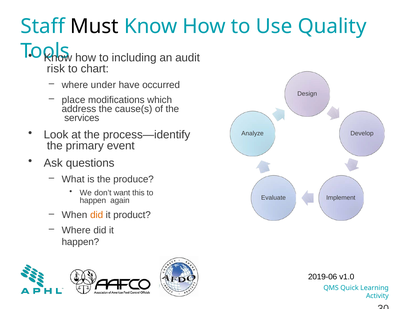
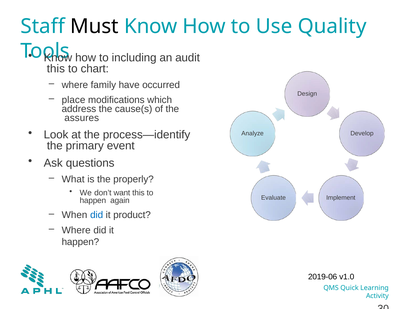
risk at (56, 69): risk -> this
under: under -> family
services: services -> assures
produce: produce -> properly
did at (97, 215) colour: orange -> blue
